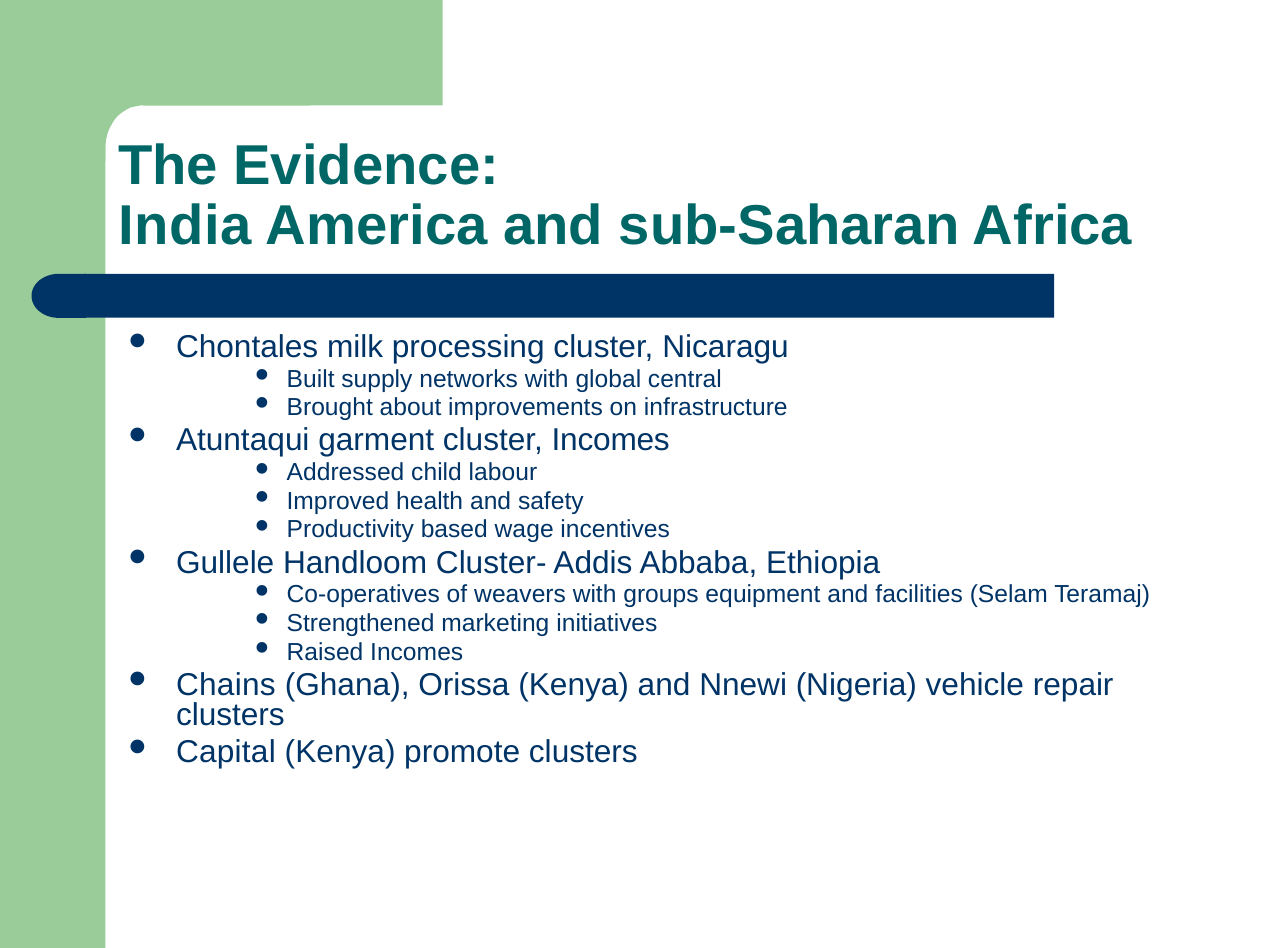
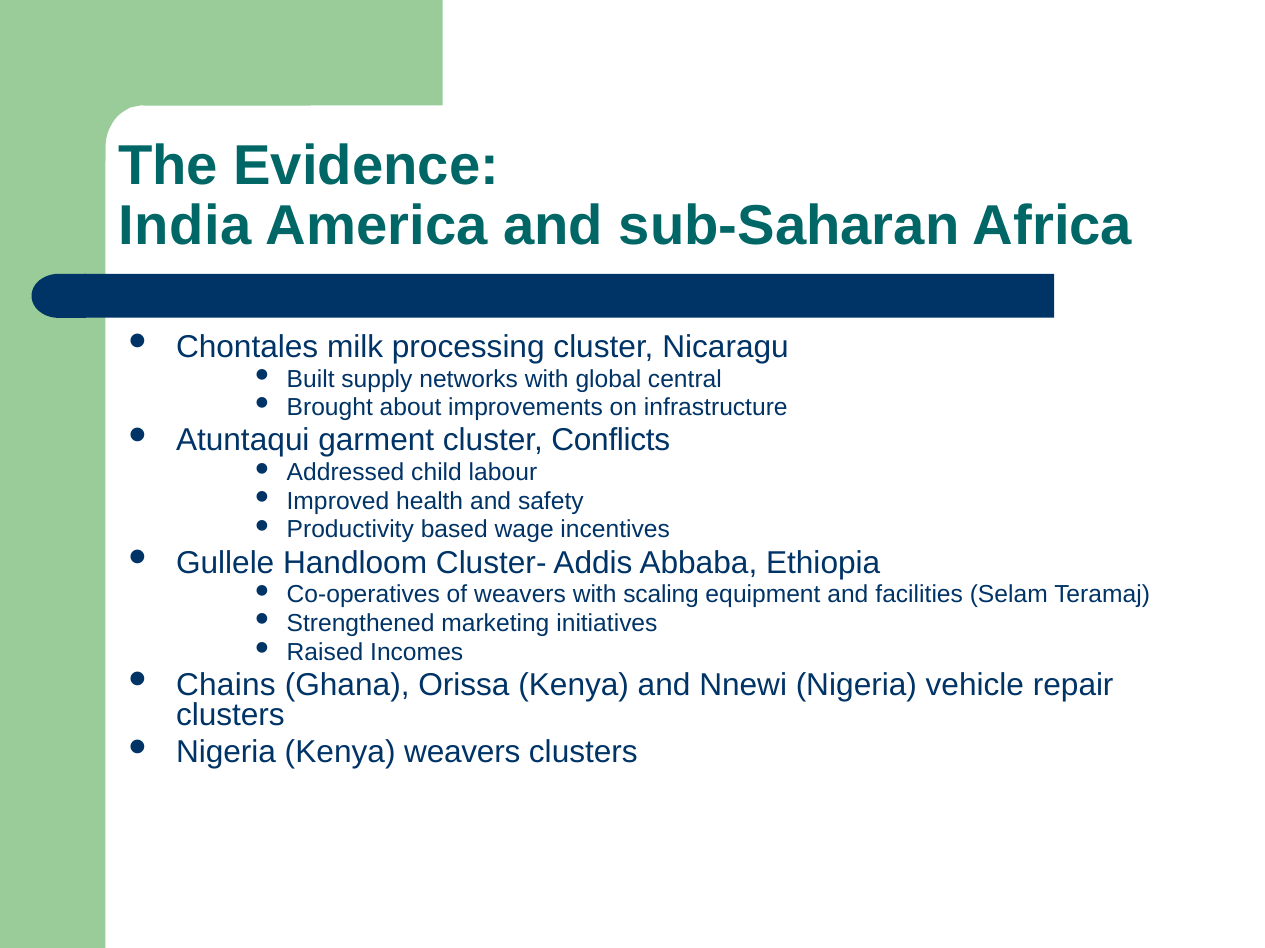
cluster Incomes: Incomes -> Conflicts
groups: groups -> scaling
Capital at (226, 752): Capital -> Nigeria
Kenya promote: promote -> weavers
